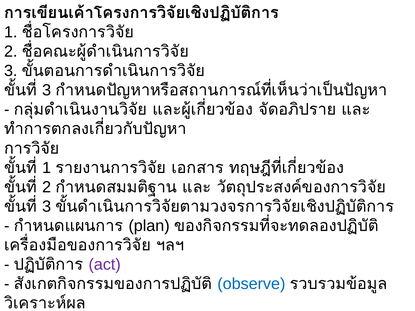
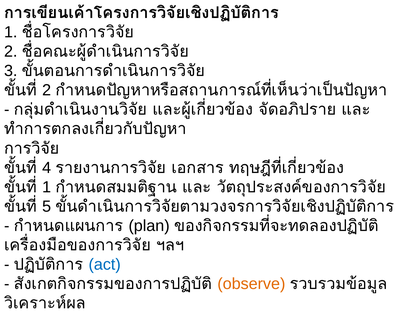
3 at (47, 90): 3 -> 2
1 at (47, 168): 1 -> 4
2 at (47, 187): 2 -> 1
3 at (47, 207): 3 -> 5
act colour: purple -> blue
observe colour: blue -> orange
